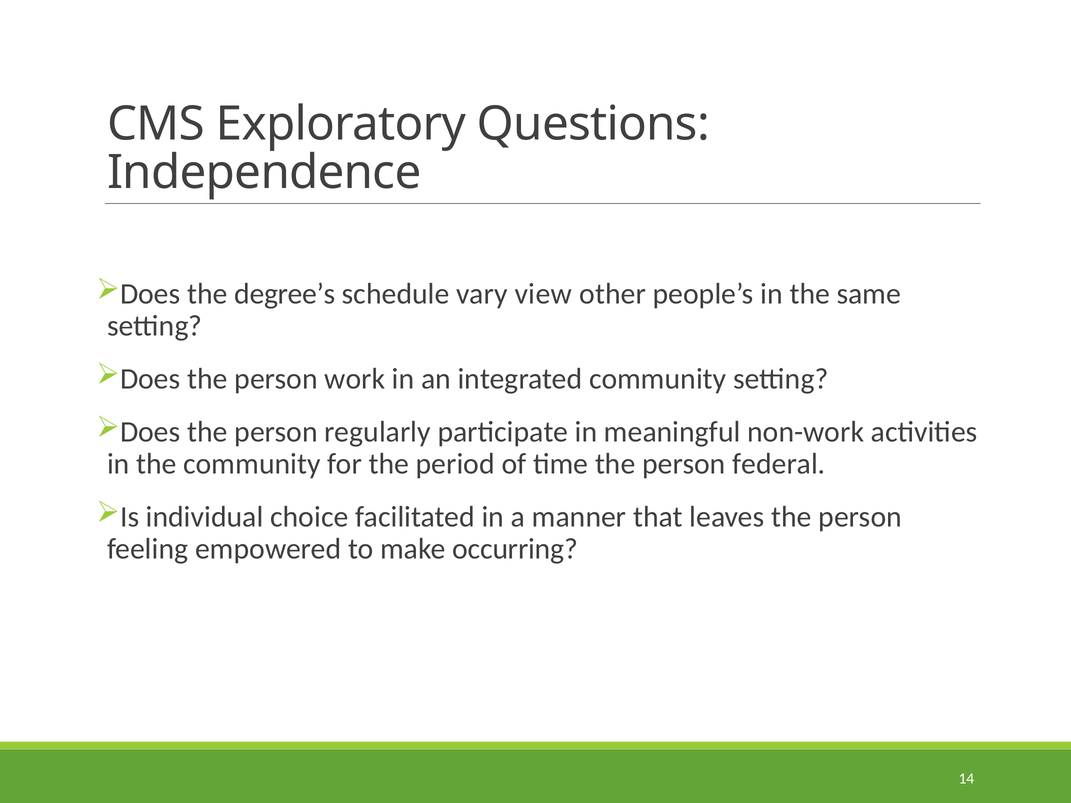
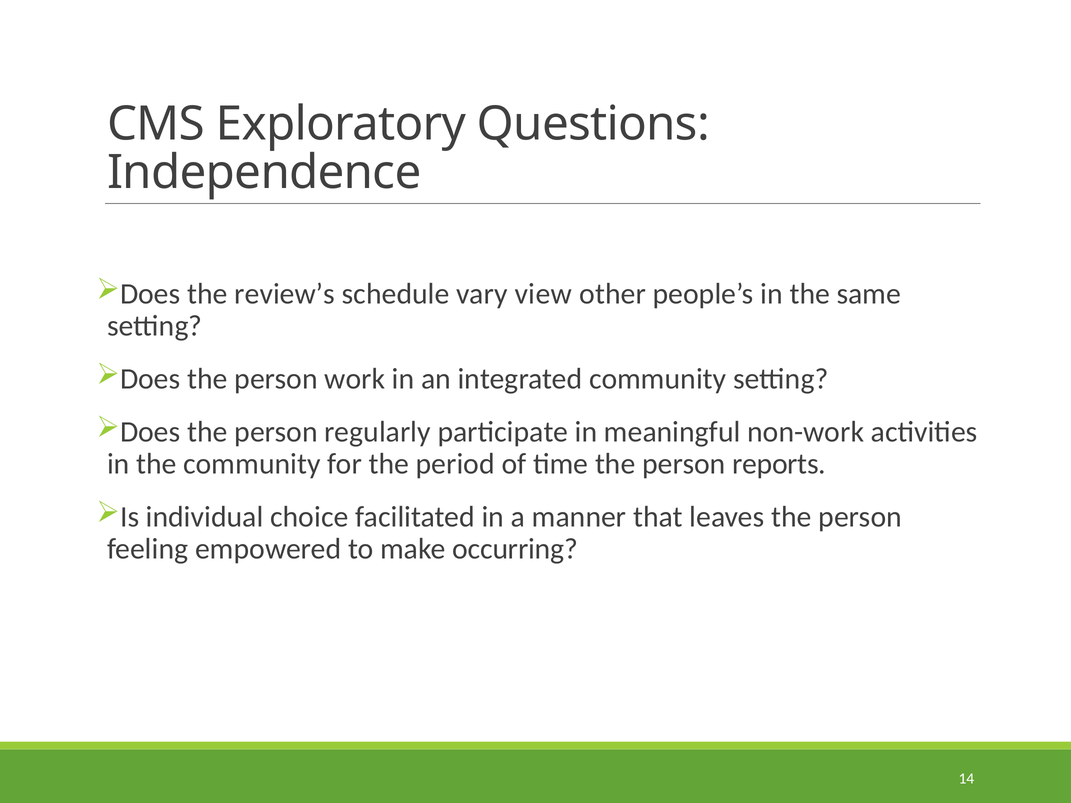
degree’s: degree’s -> review’s
federal: federal -> reports
